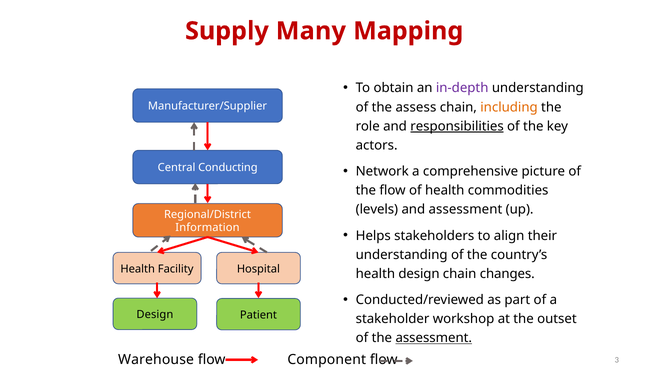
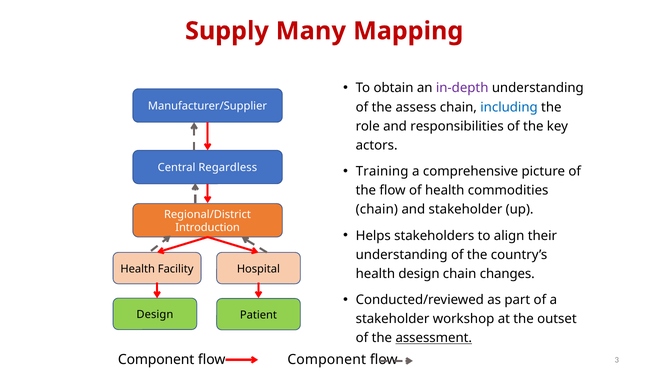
including colour: orange -> blue
responsibilities underline: present -> none
Network: Network -> Training
Conducting: Conducting -> Regardless
levels at (377, 210): levels -> chain
and assessment: assessment -> stakeholder
Information: Information -> Introduction
Warehouse at (156, 359): Warehouse -> Component
